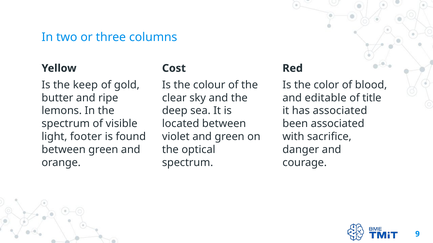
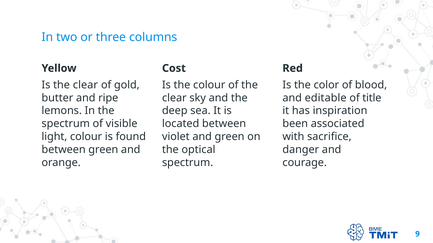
Is the keep: keep -> clear
has associated: associated -> inspiration
light footer: footer -> colour
